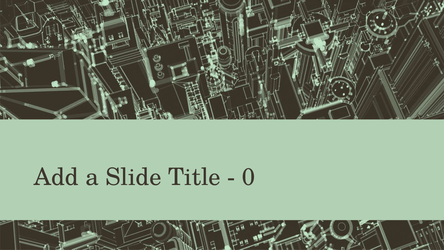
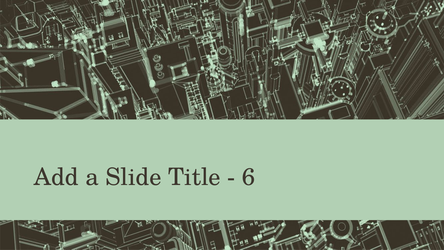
0: 0 -> 6
